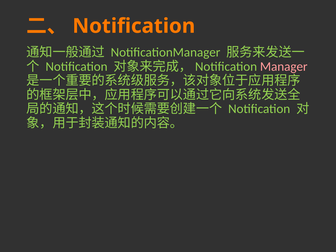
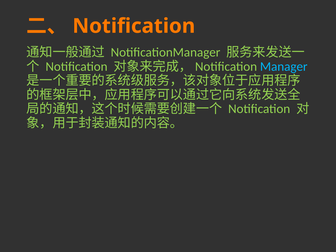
Manager colour: pink -> light blue
